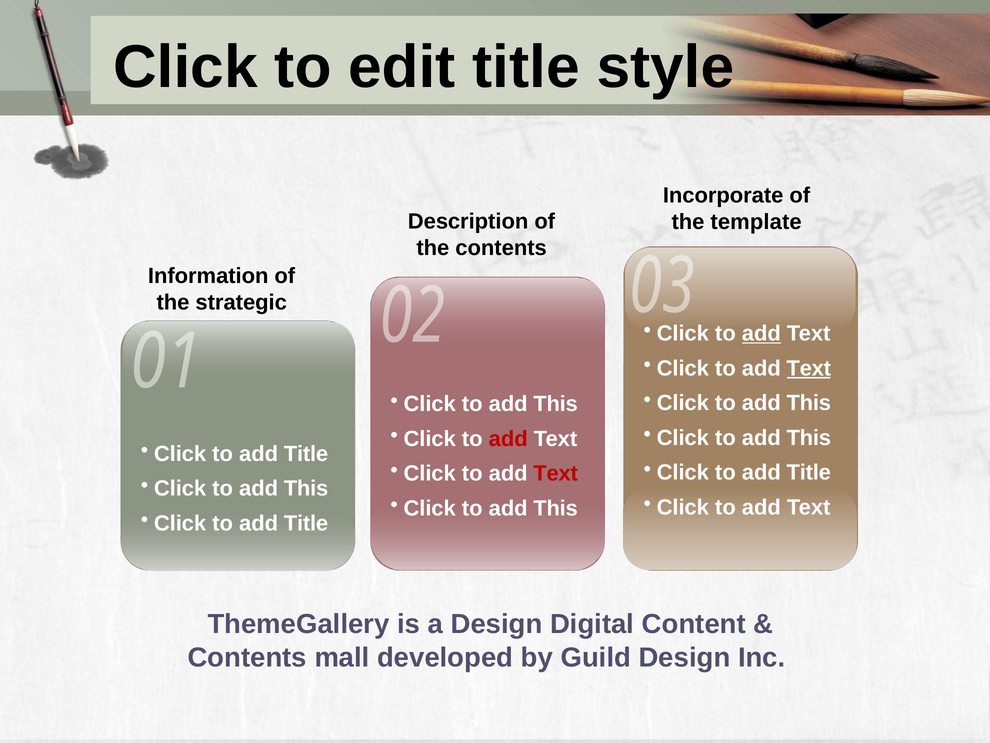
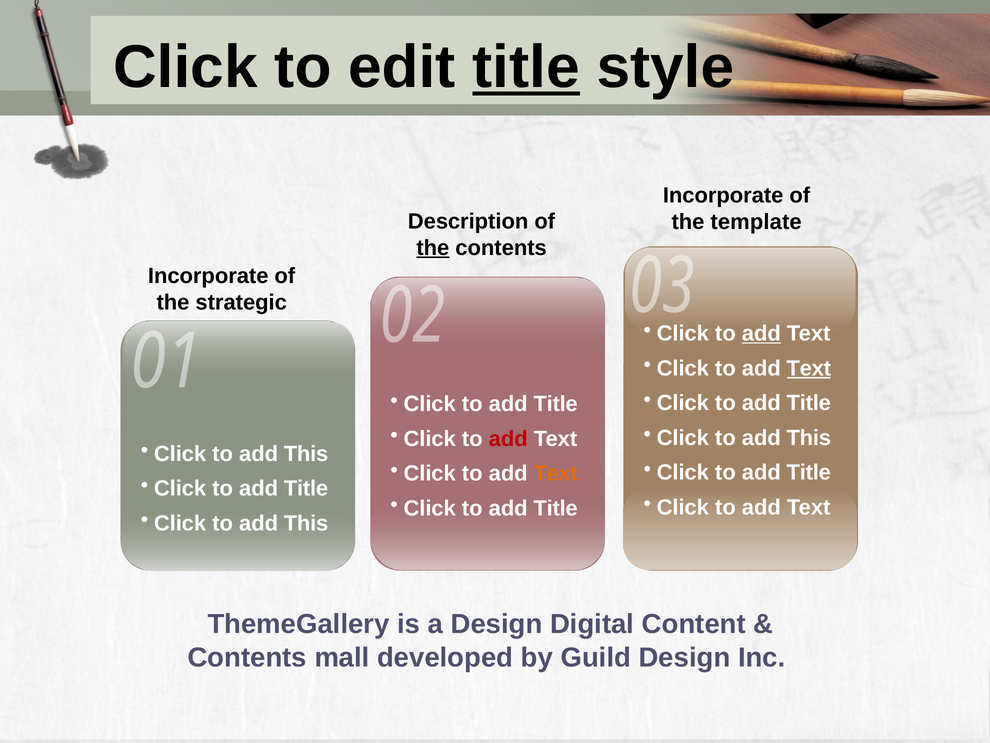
title at (526, 67) underline: none -> present
the at (433, 248) underline: none -> present
Information at (208, 276): Information -> Incorporate
This at (809, 403): This -> Title
This at (556, 404): This -> Title
Title at (306, 454): Title -> This
Text at (556, 473) colour: red -> orange
This at (306, 488): This -> Title
This at (556, 508): This -> Title
Title at (306, 523): Title -> This
